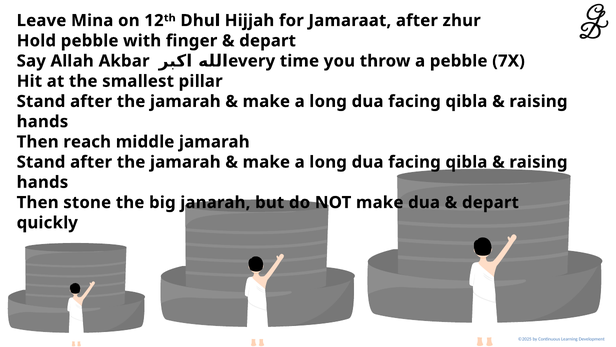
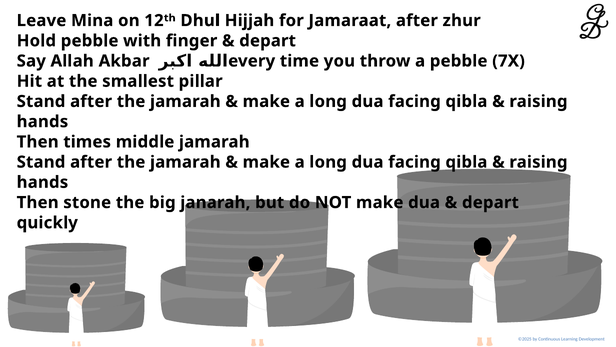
reach: reach -> times
